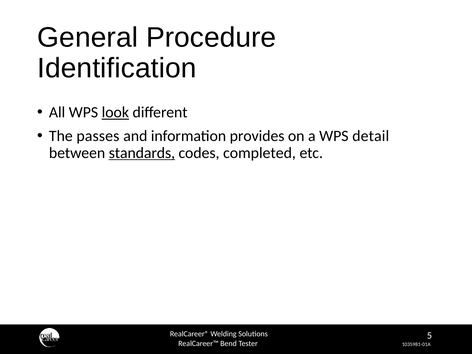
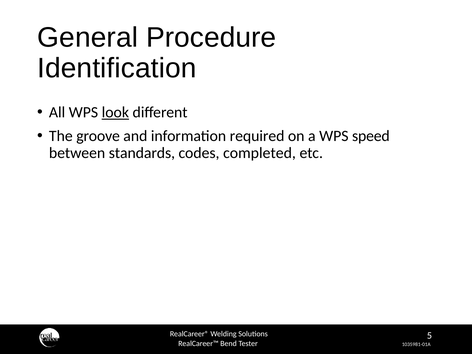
passes: passes -> groove
provides: provides -> required
detail: detail -> speed
standards underline: present -> none
